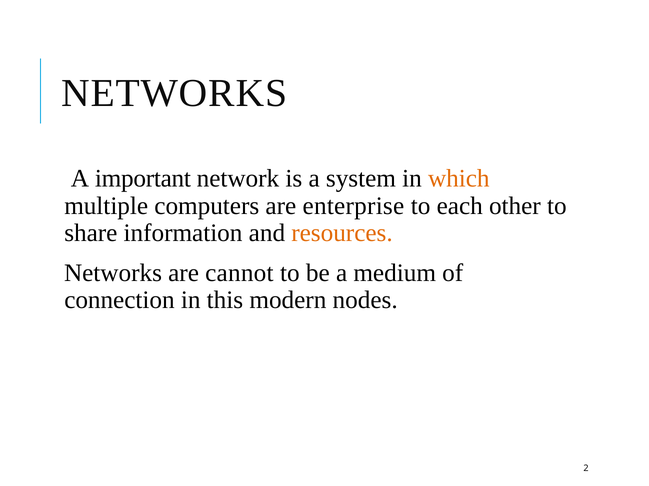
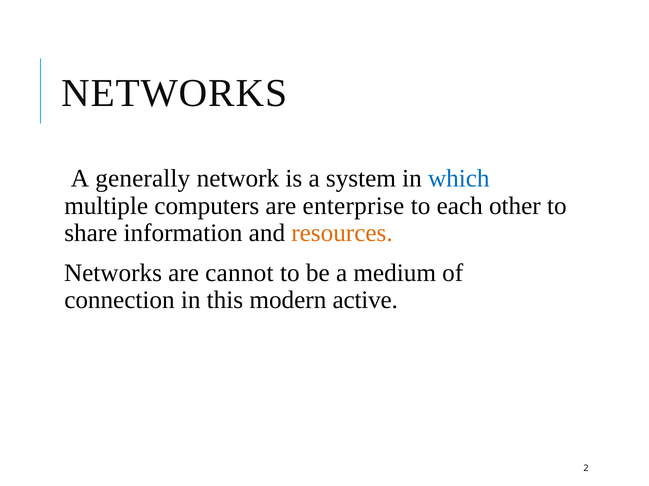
important: important -> generally
which colour: orange -> blue
nodes: nodes -> active
